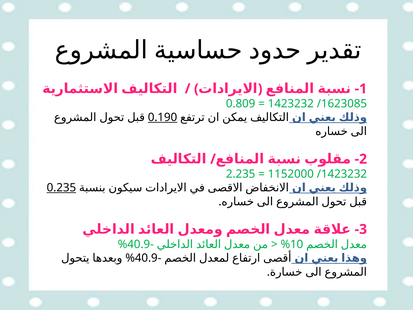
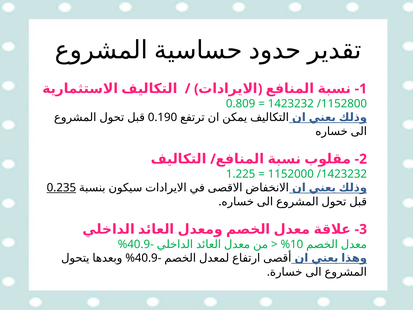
1623085: 1623085 -> 1152800
0.190 underline: present -> none
2.235: 2.235 -> 1.225
